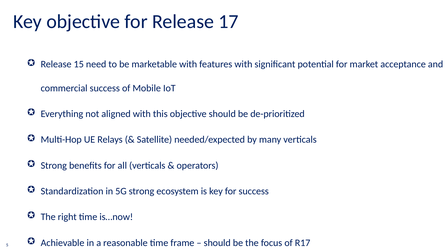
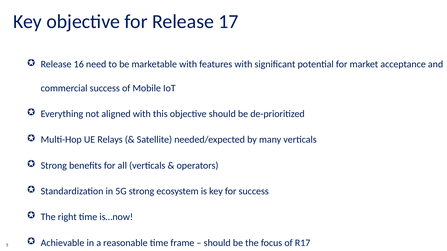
15: 15 -> 16
